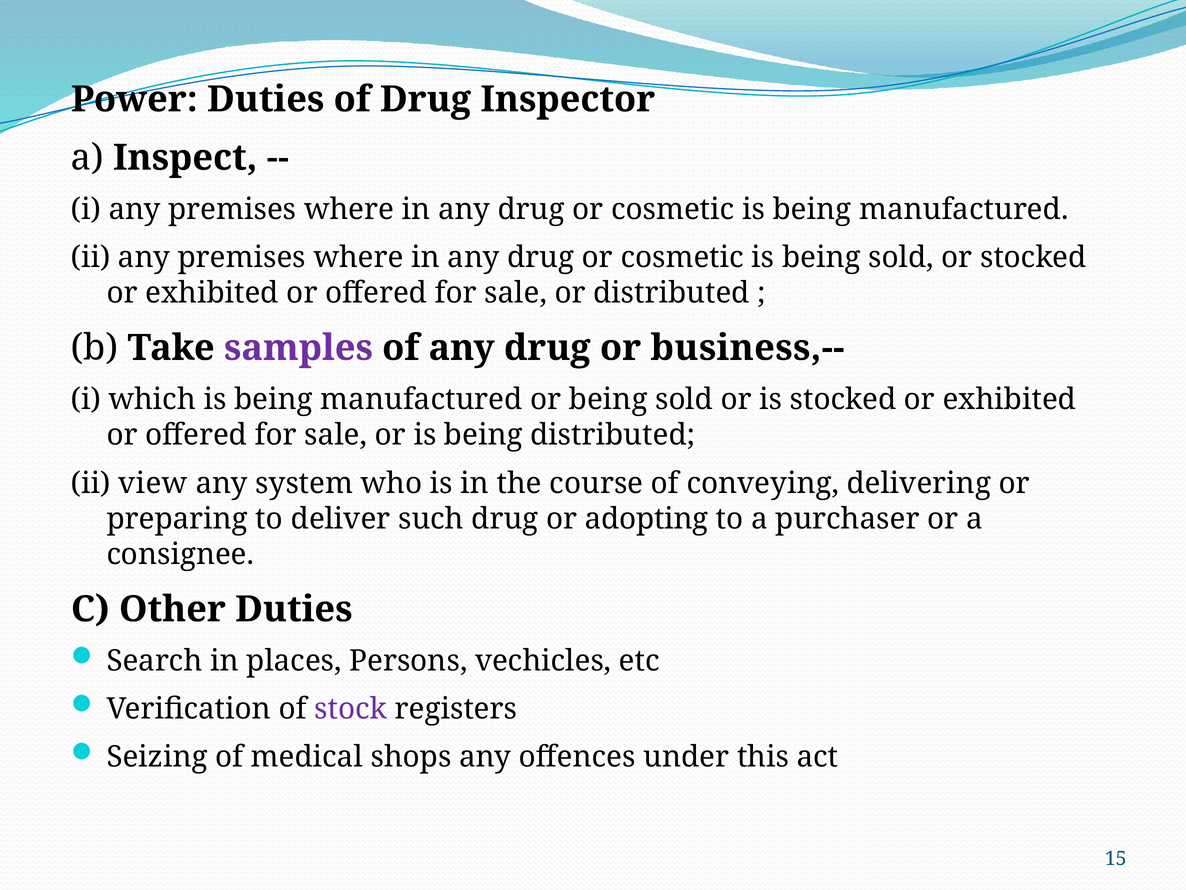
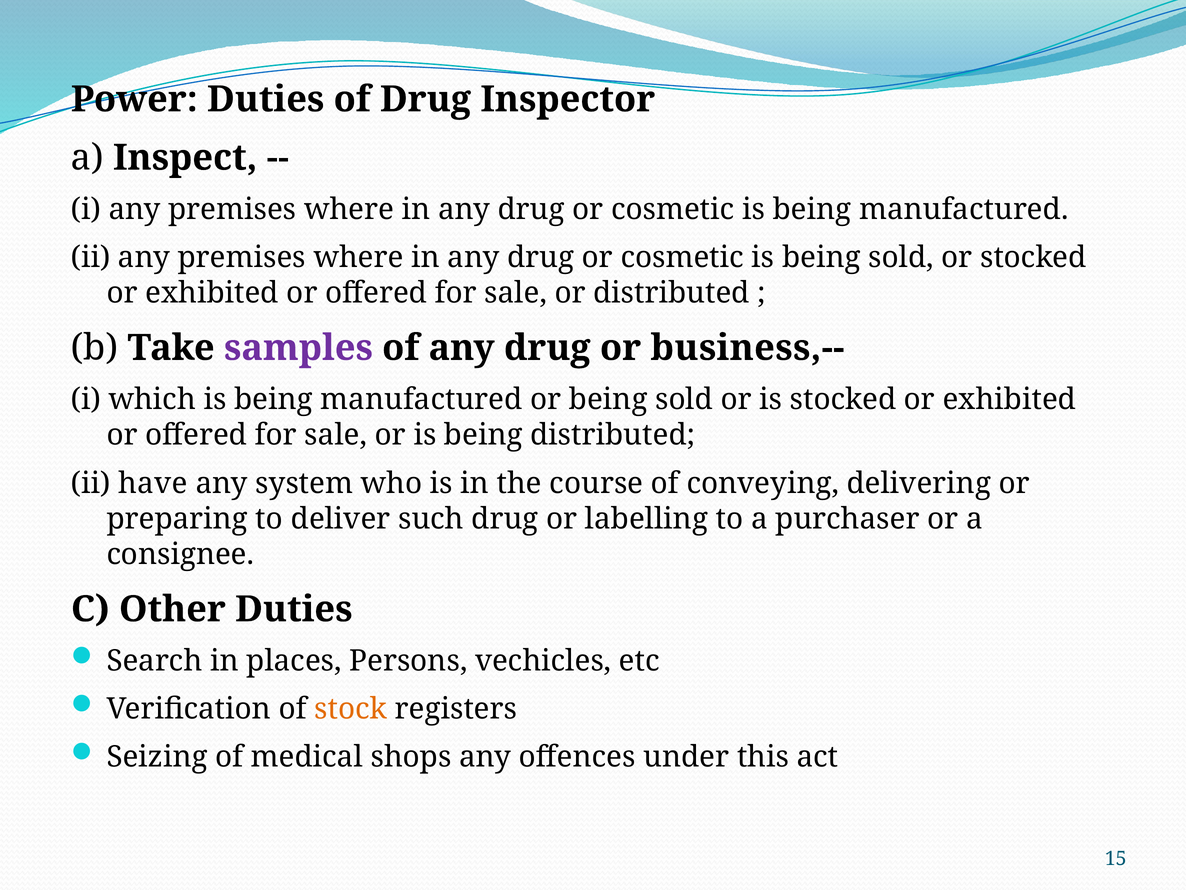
view: view -> have
adopting: adopting -> labelling
stock colour: purple -> orange
